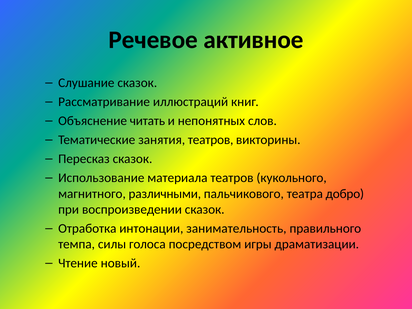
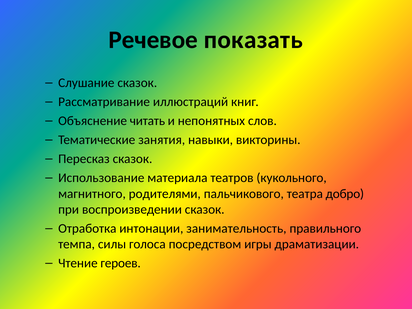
активное: активное -> показать
занятия театров: театров -> навыки
различными: различными -> родителями
новый: новый -> героев
